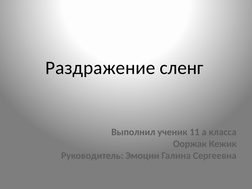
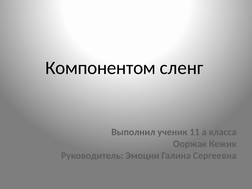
Раздражение: Раздражение -> Компонентом
